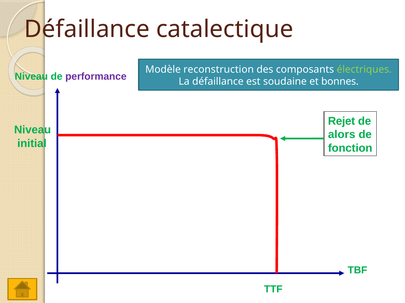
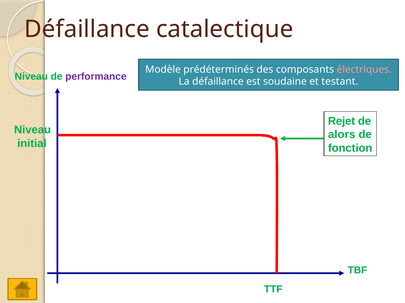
reconstruction: reconstruction -> prédéterminés
électriques colour: light green -> pink
bonnes: bonnes -> testant
